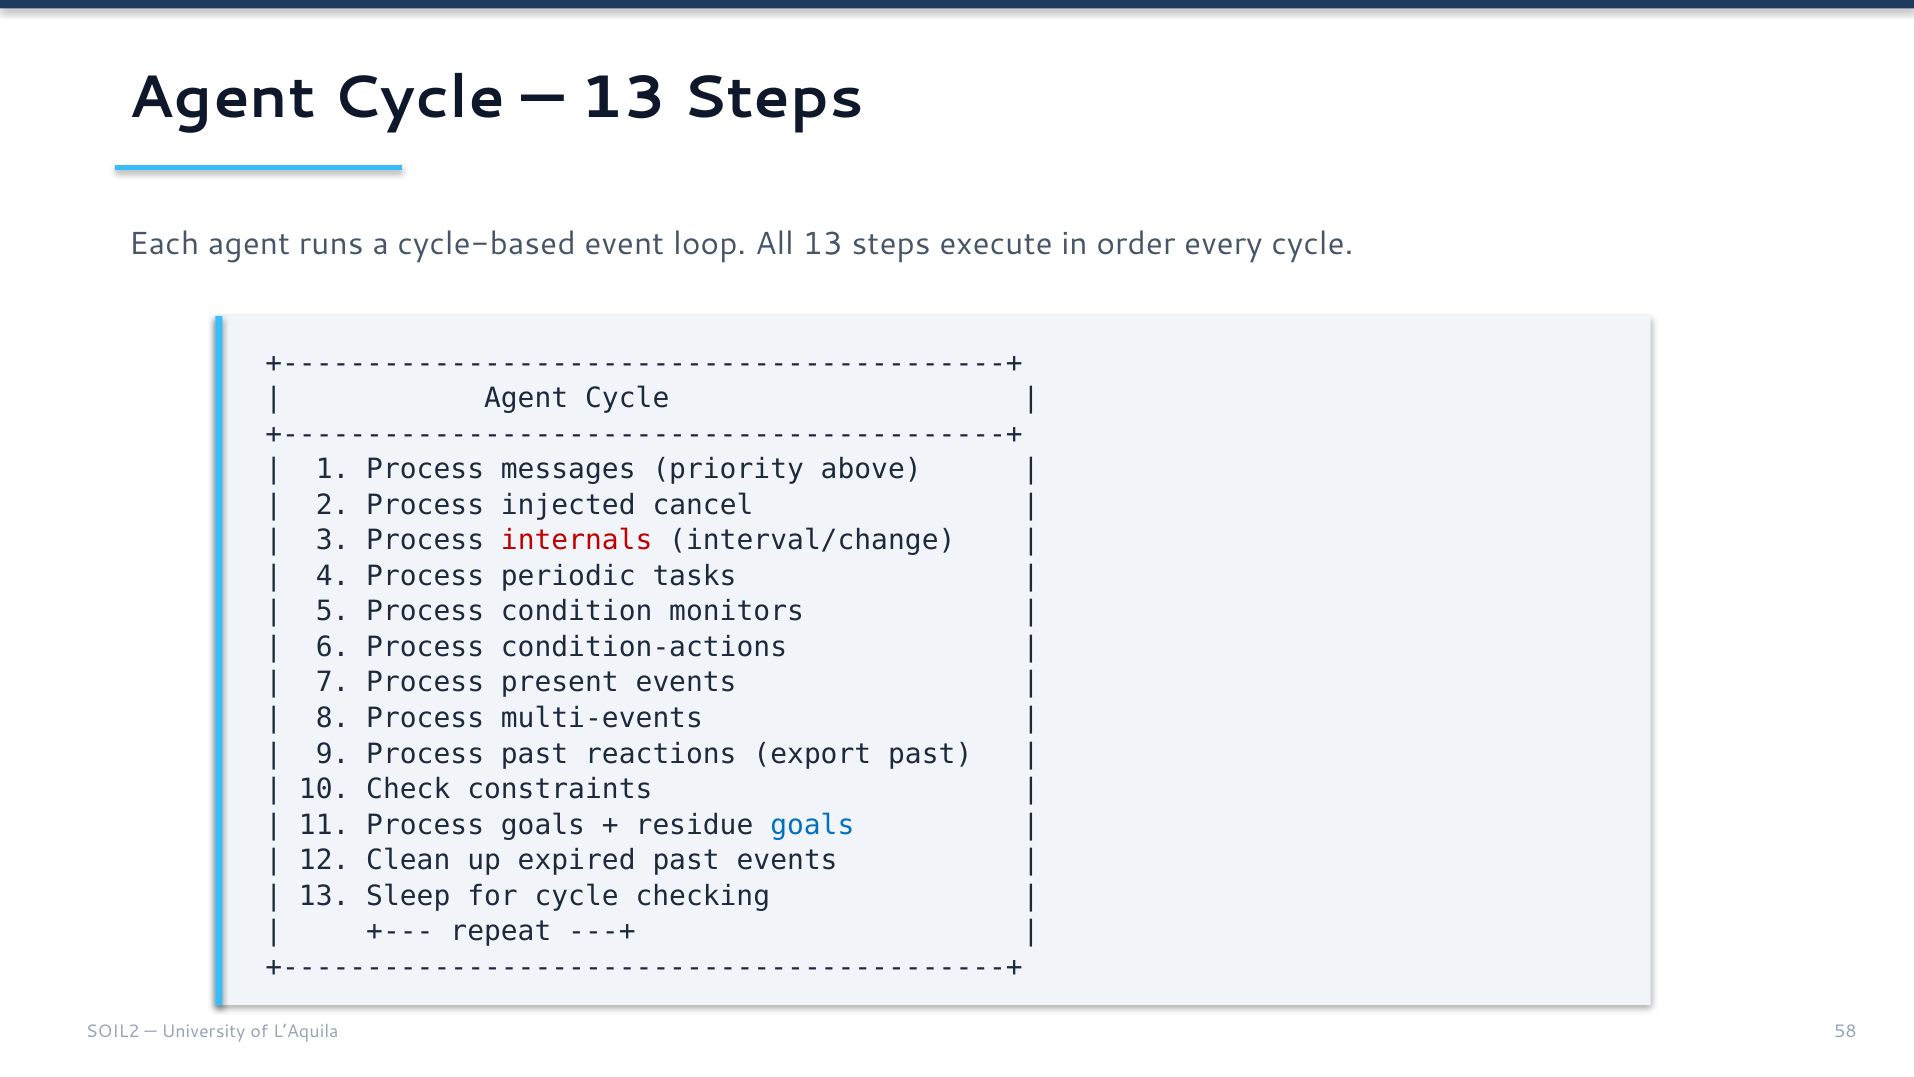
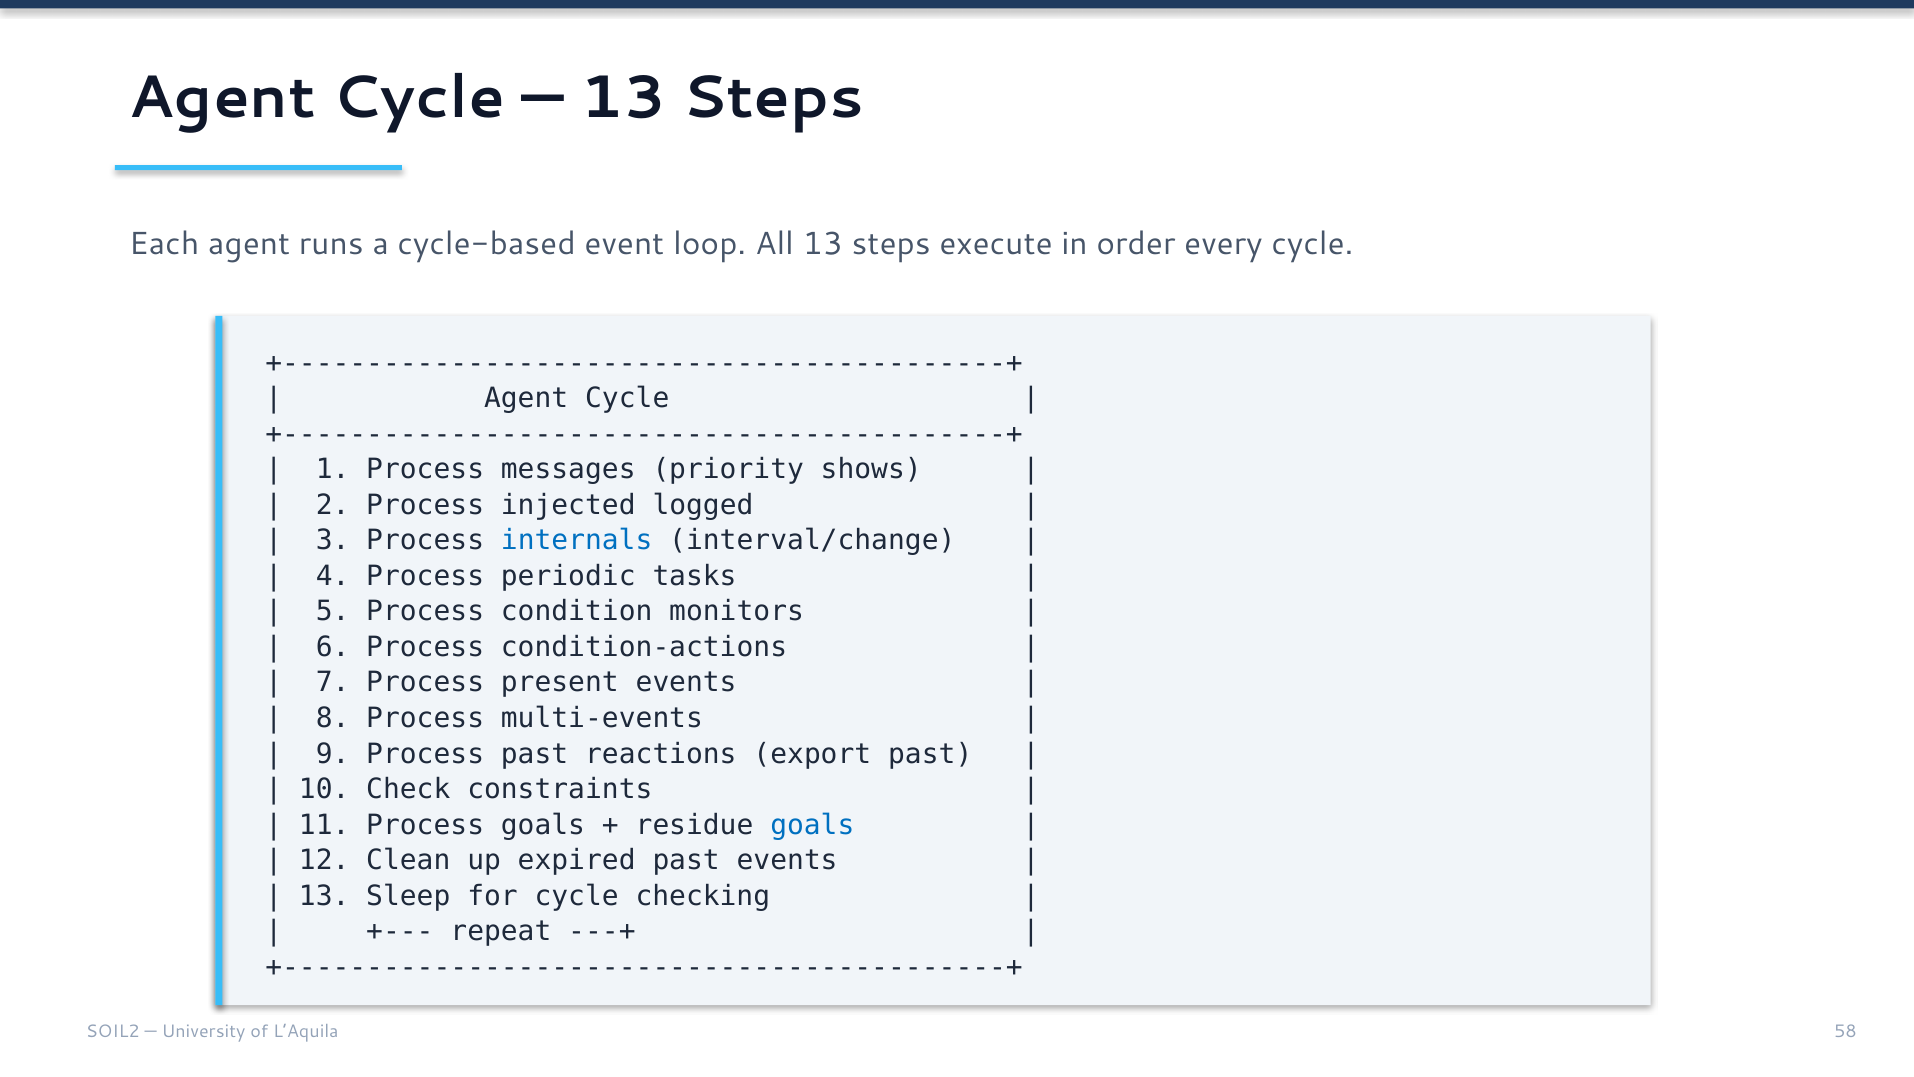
above: above -> shows
cancel: cancel -> logged
internals colour: red -> blue
